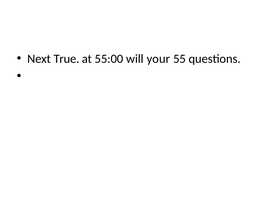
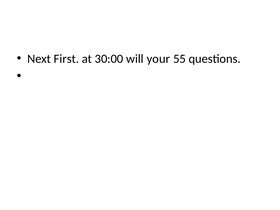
True: True -> First
55:00: 55:00 -> 30:00
